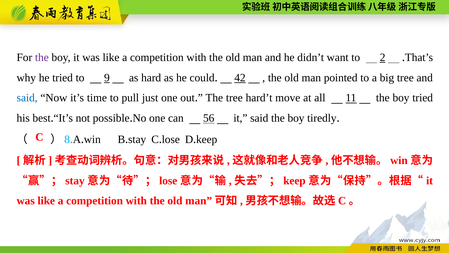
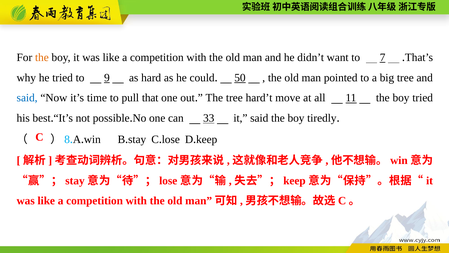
the at (42, 57) colour: purple -> orange
2: 2 -> 7
42: 42 -> 50
just: just -> that
56: 56 -> 33
